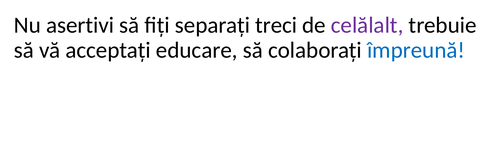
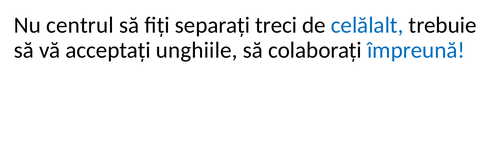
asertivi: asertivi -> centrul
celălalt colour: purple -> blue
educare: educare -> unghiile
